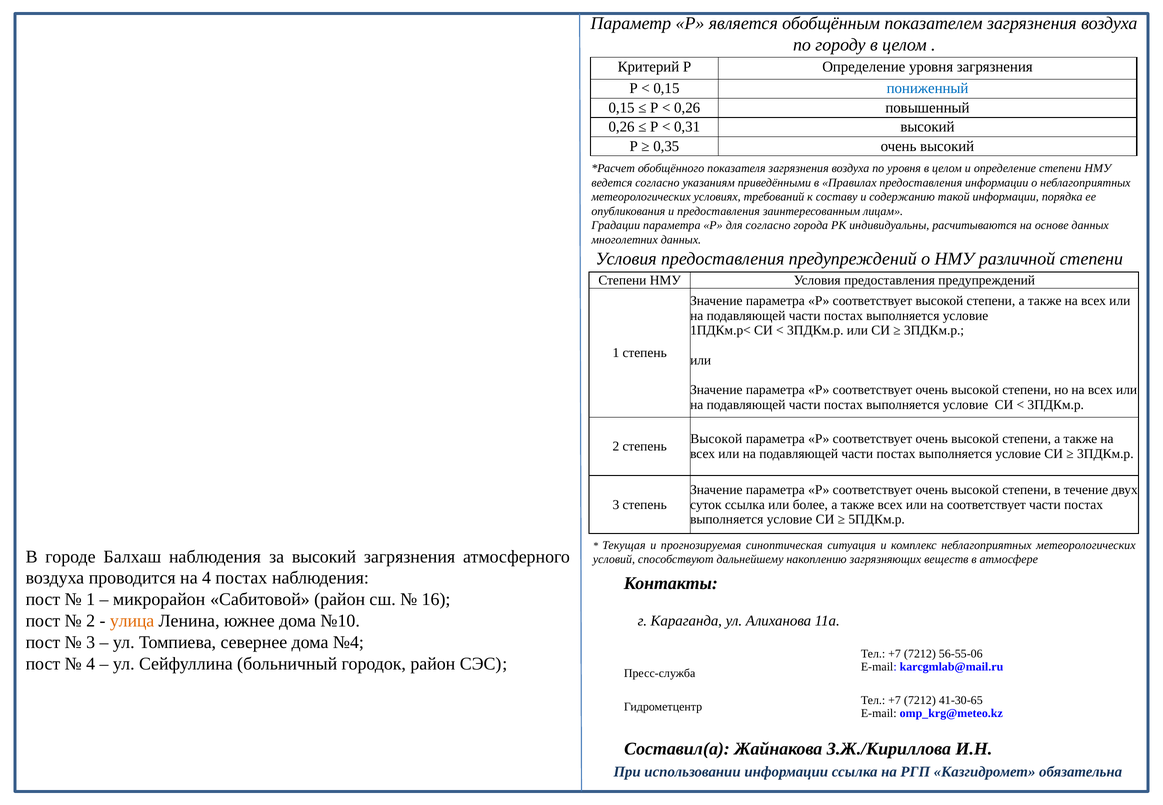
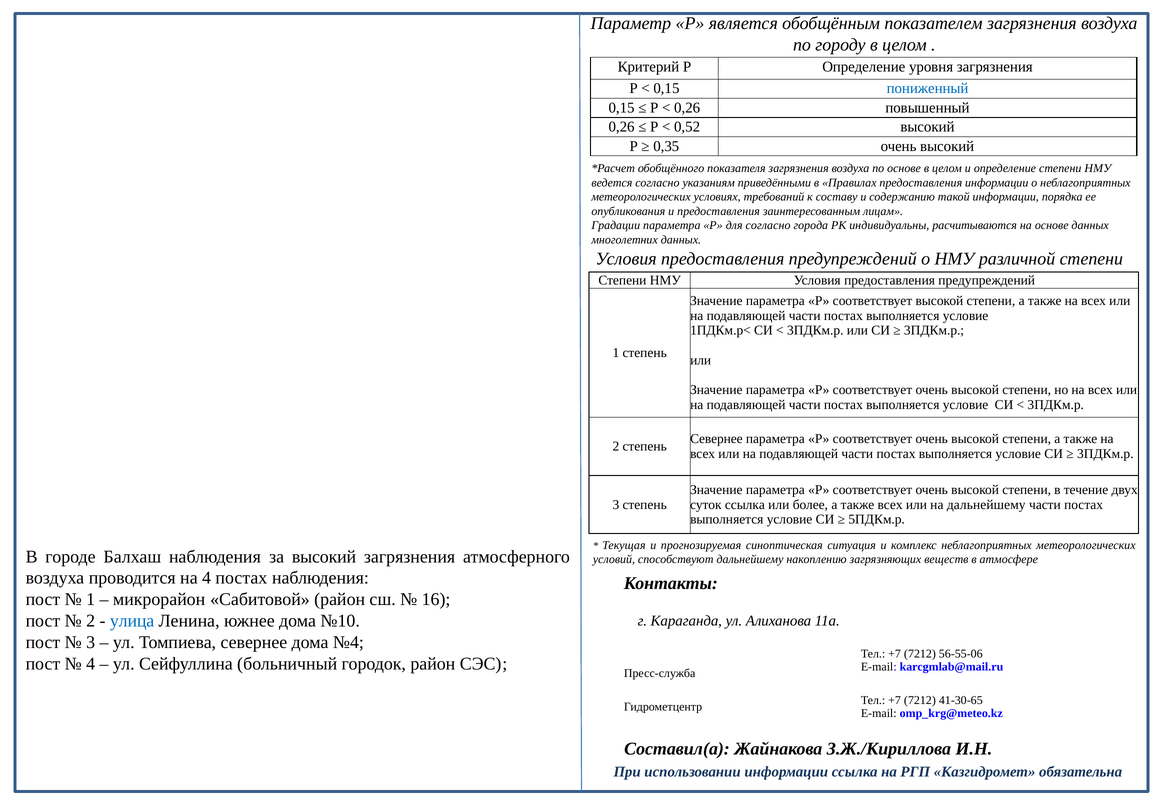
0,31: 0,31 -> 0,52
по уровня: уровня -> основе
Высокой at (716, 439): Высокой -> Севернее
на соответствует: соответствует -> дальнейшему
улица colour: orange -> blue
